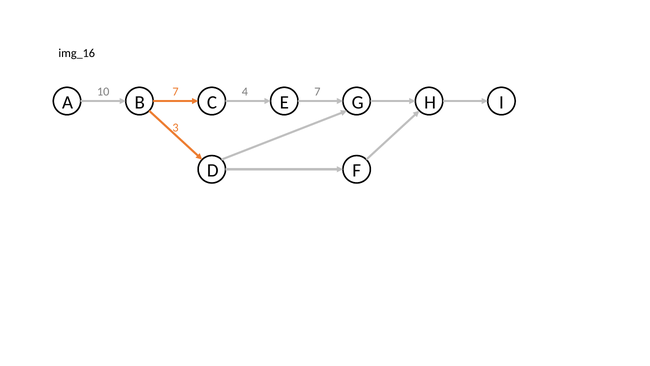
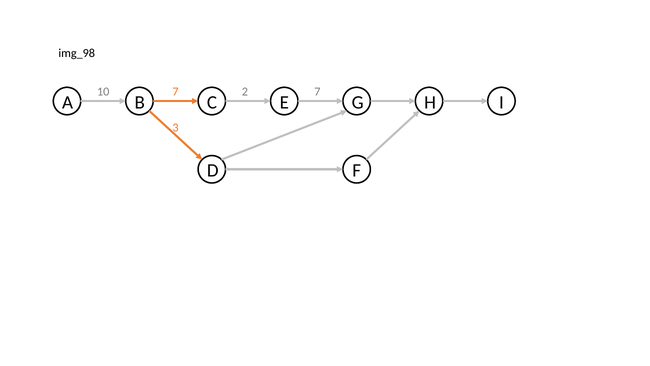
img_16: img_16 -> img_98
4: 4 -> 2
